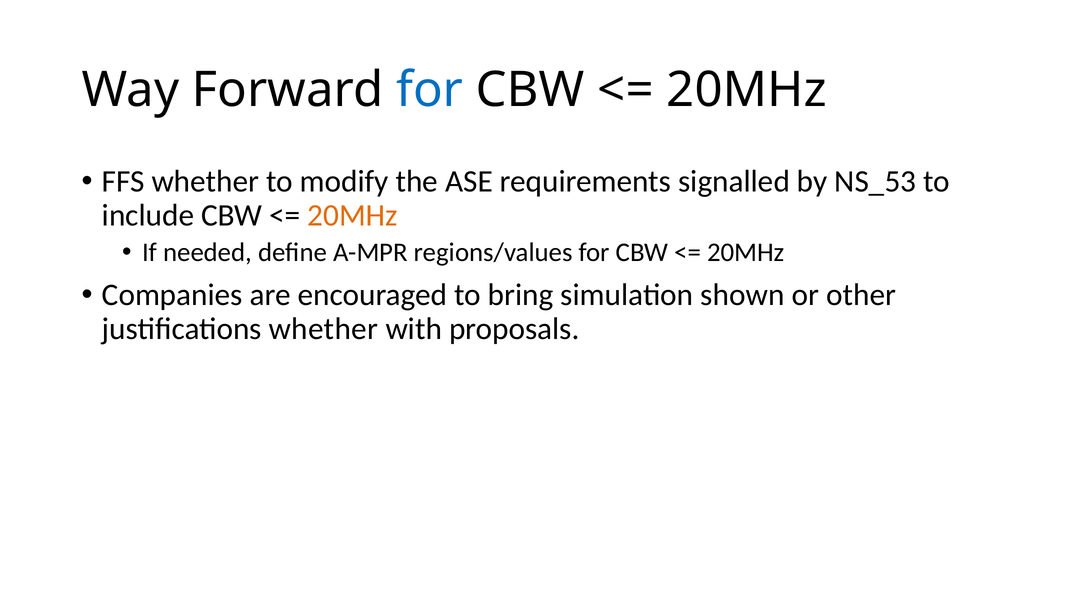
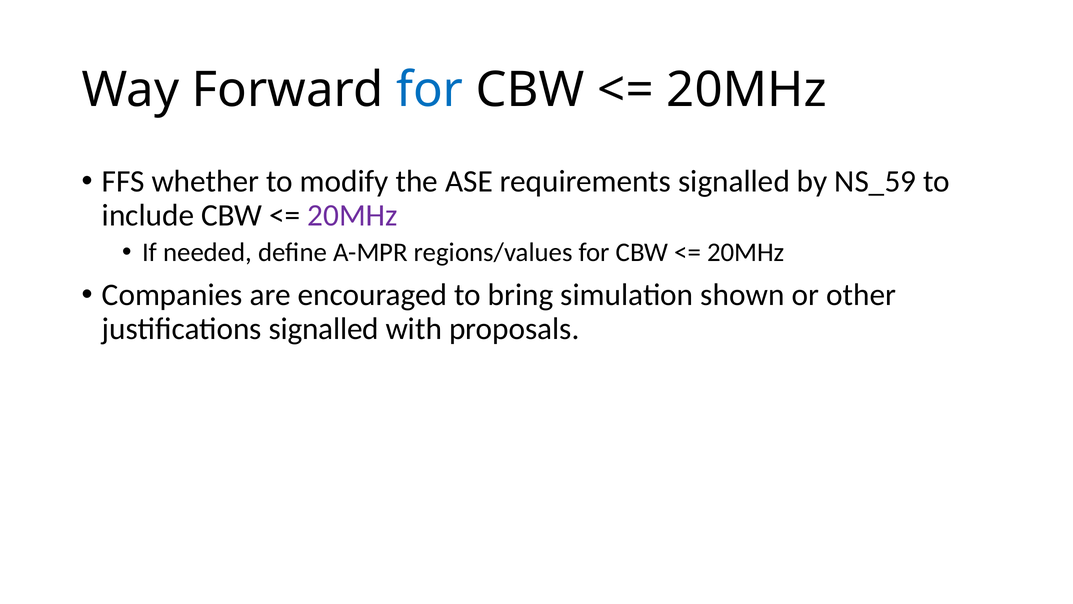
NS_53: NS_53 -> NS_59
20MHz at (353, 215) colour: orange -> purple
justifications whether: whether -> signalled
